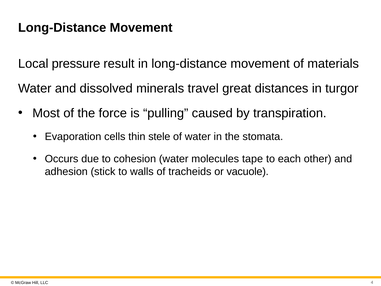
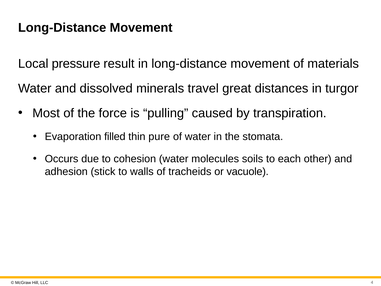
cells: cells -> filled
stele: stele -> pure
tape: tape -> soils
